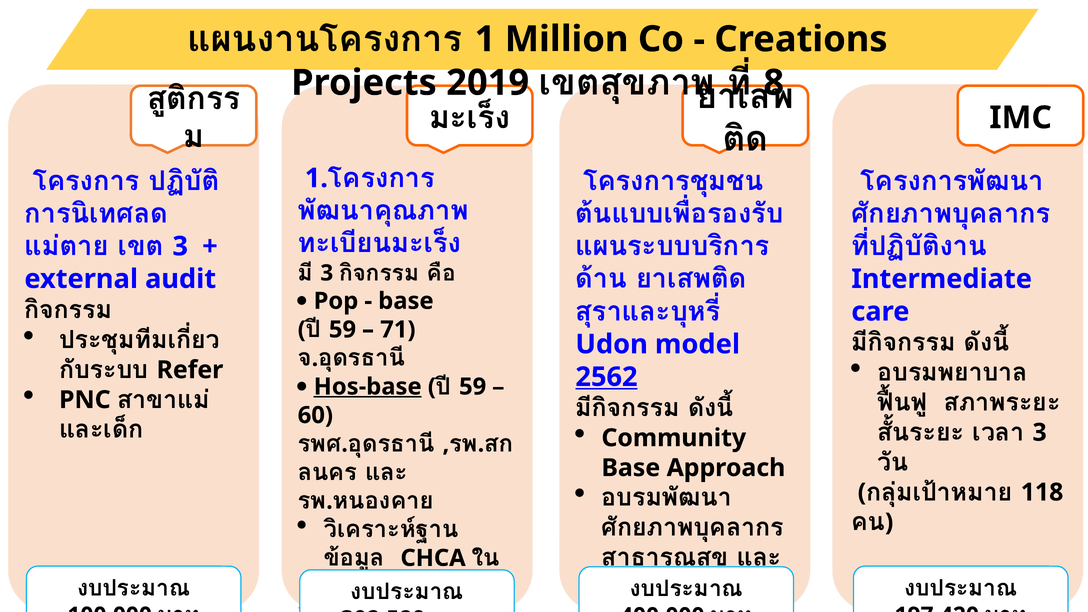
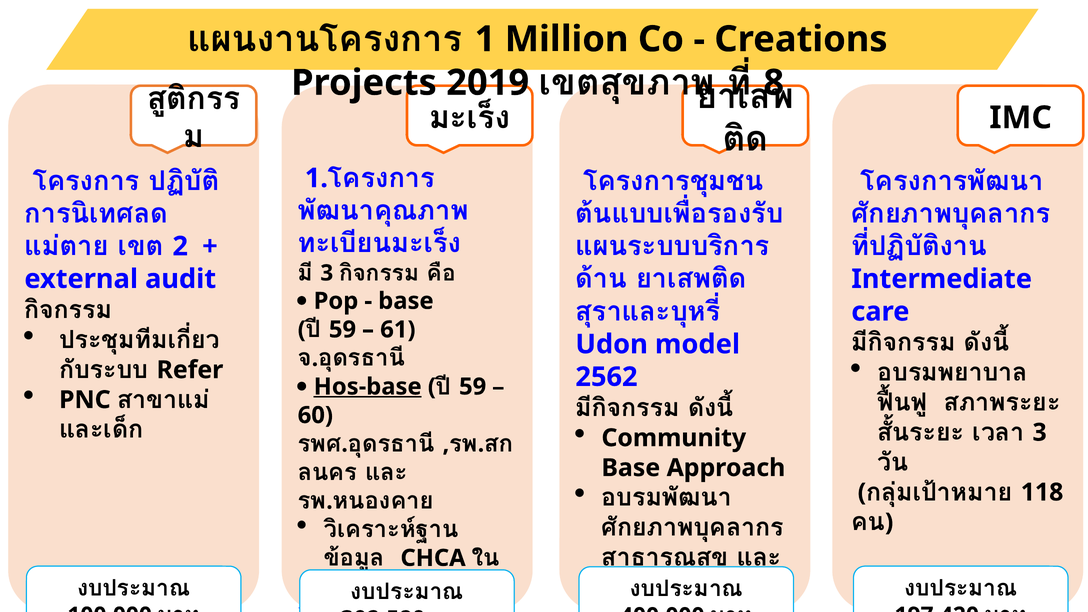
3 at (180, 246): 3 -> 2
71: 71 -> 61
2562 underline: present -> none
